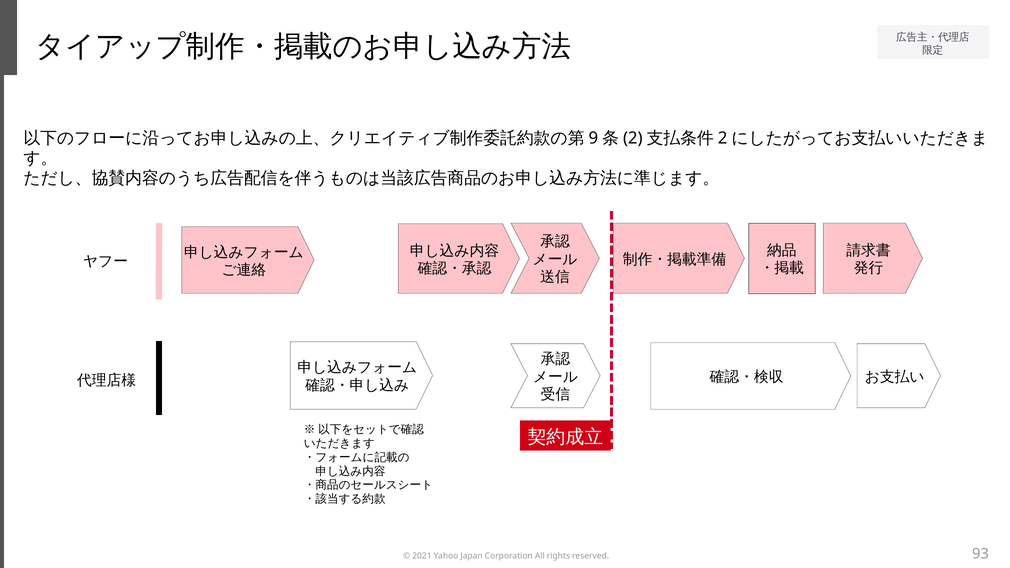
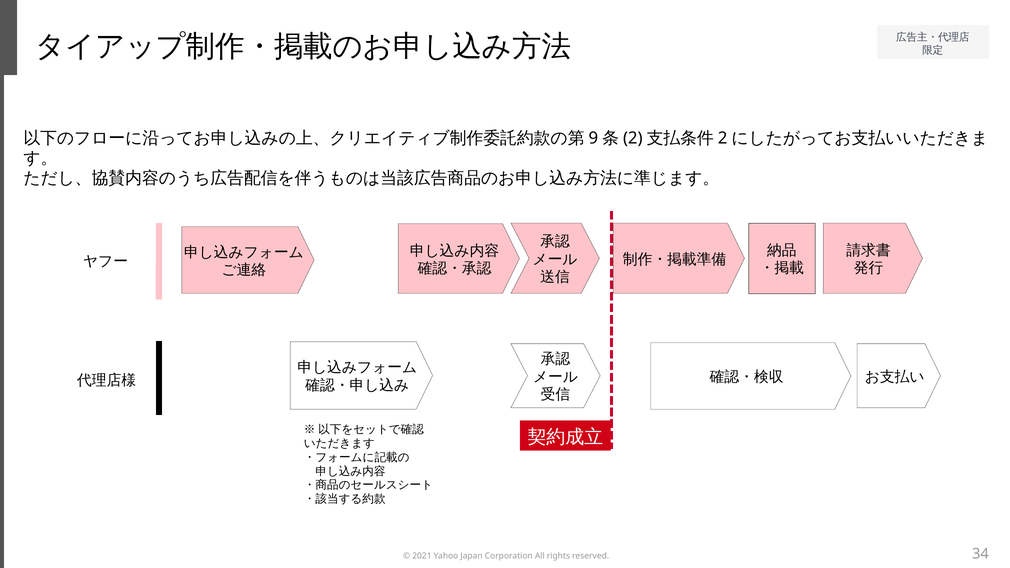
93: 93 -> 34
